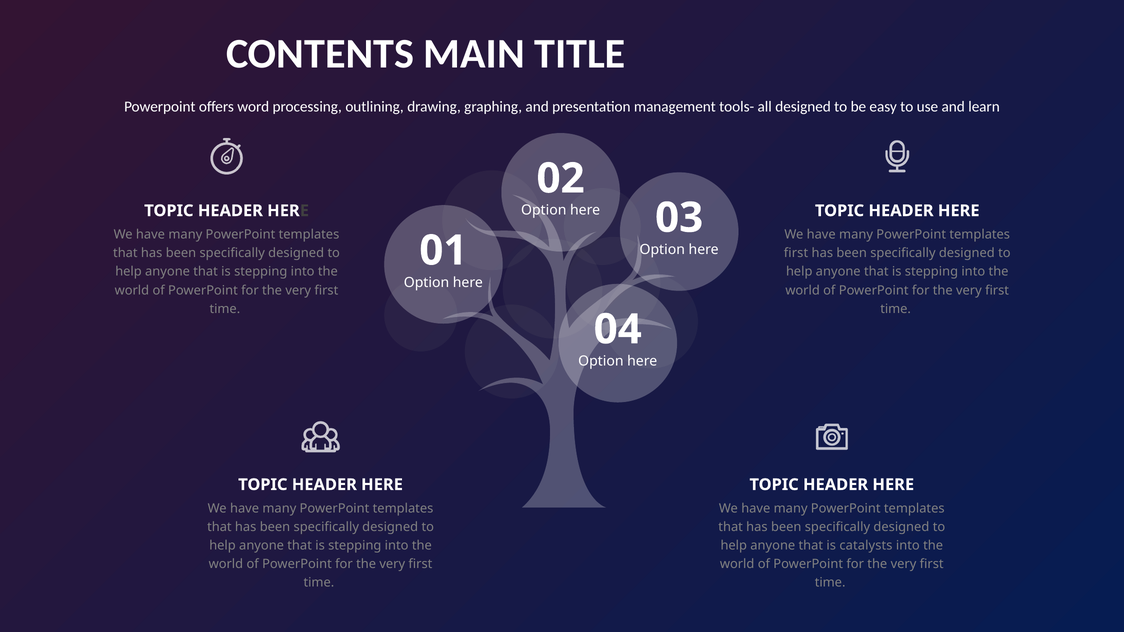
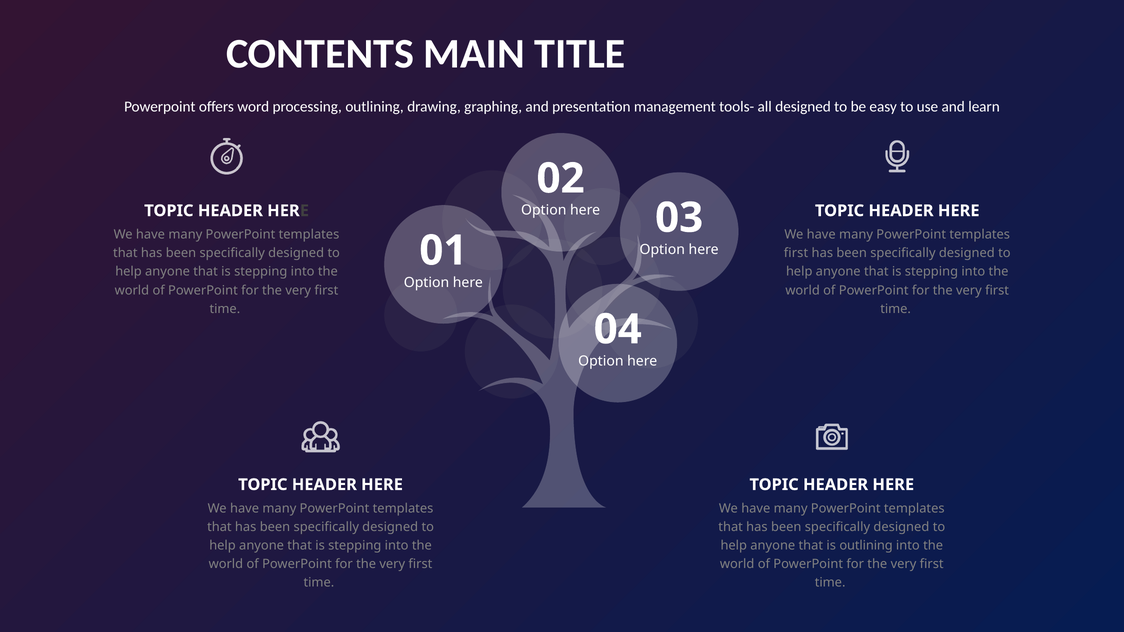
is catalysts: catalysts -> outlining
